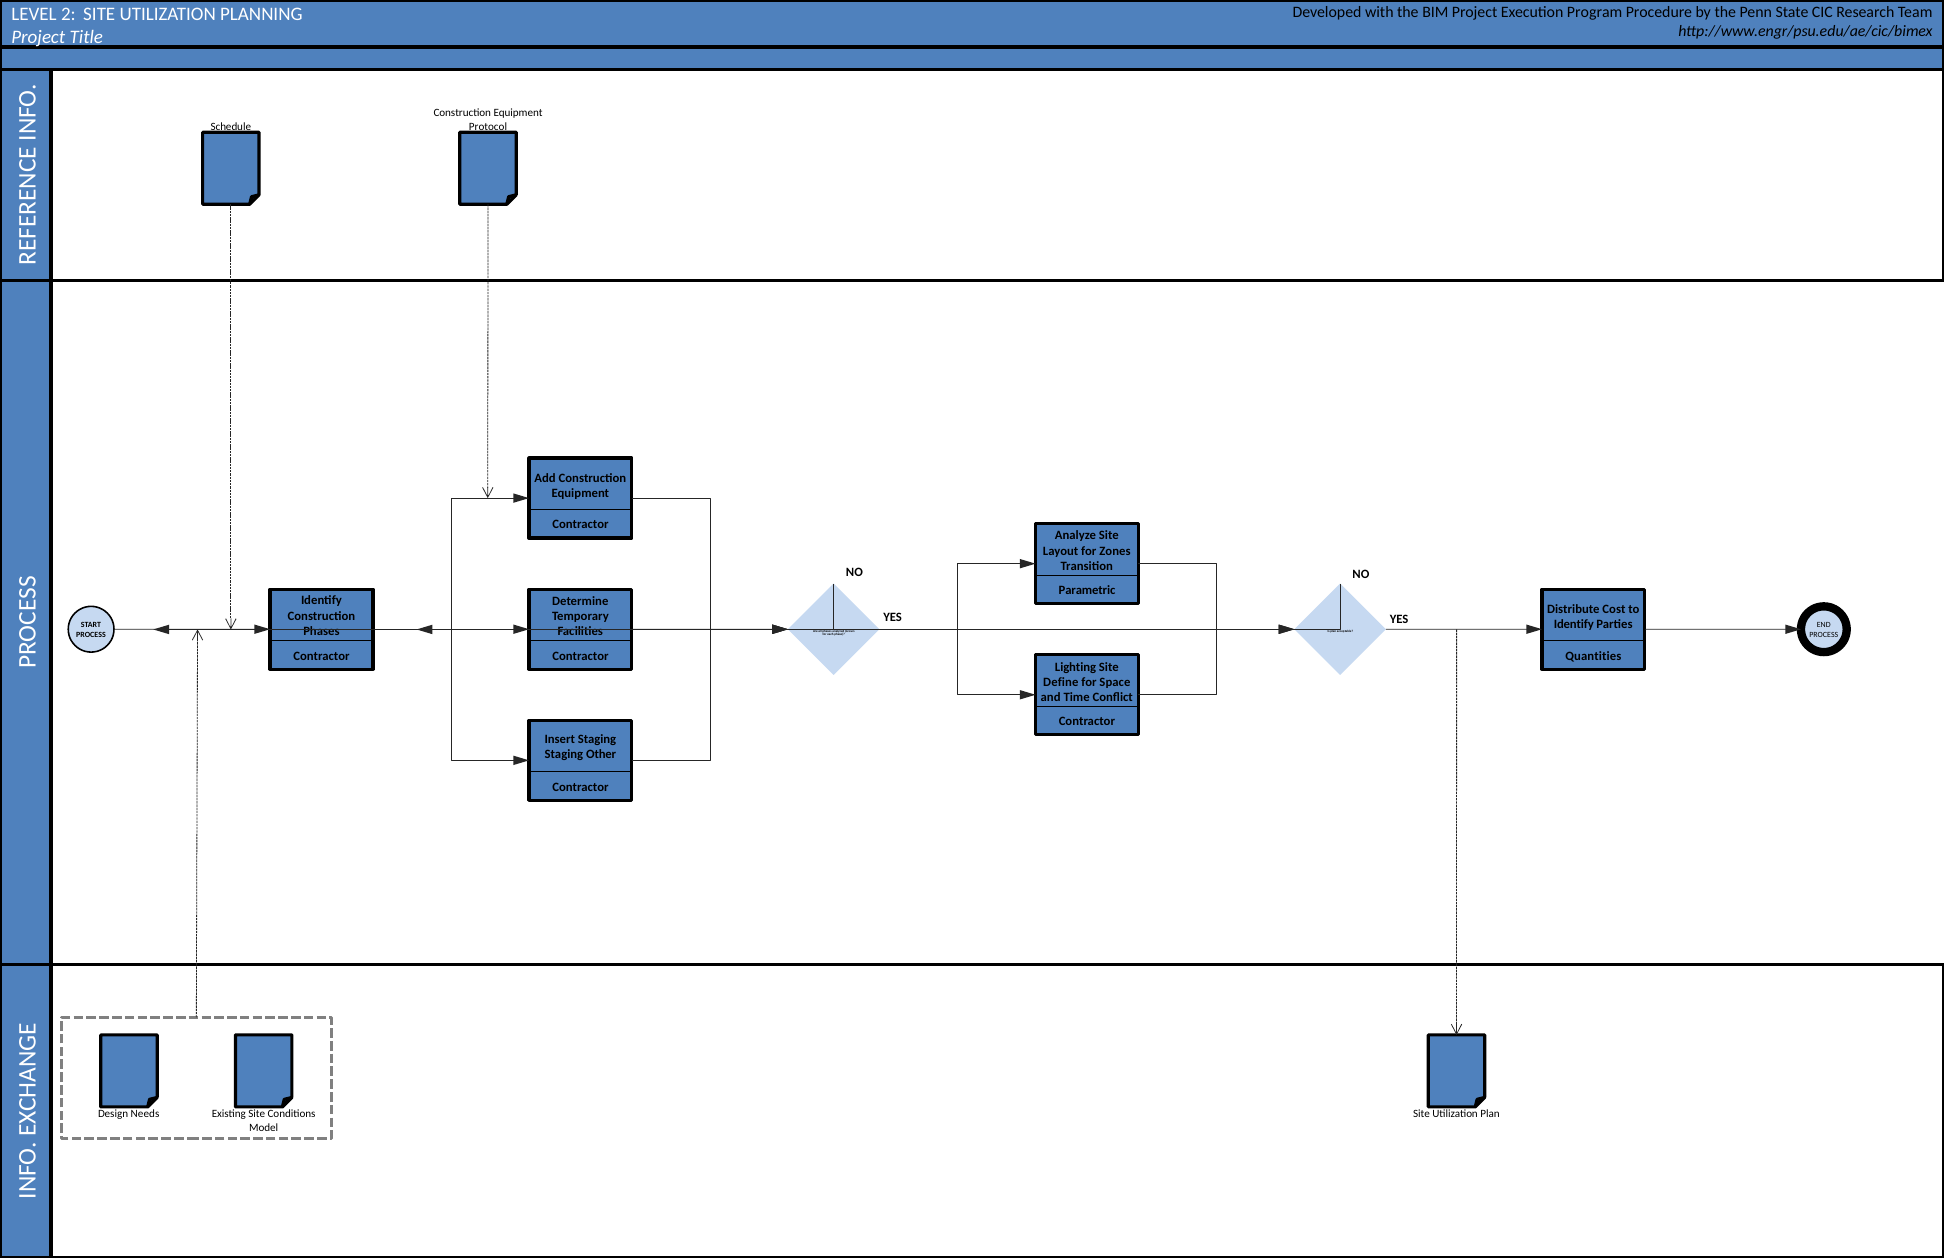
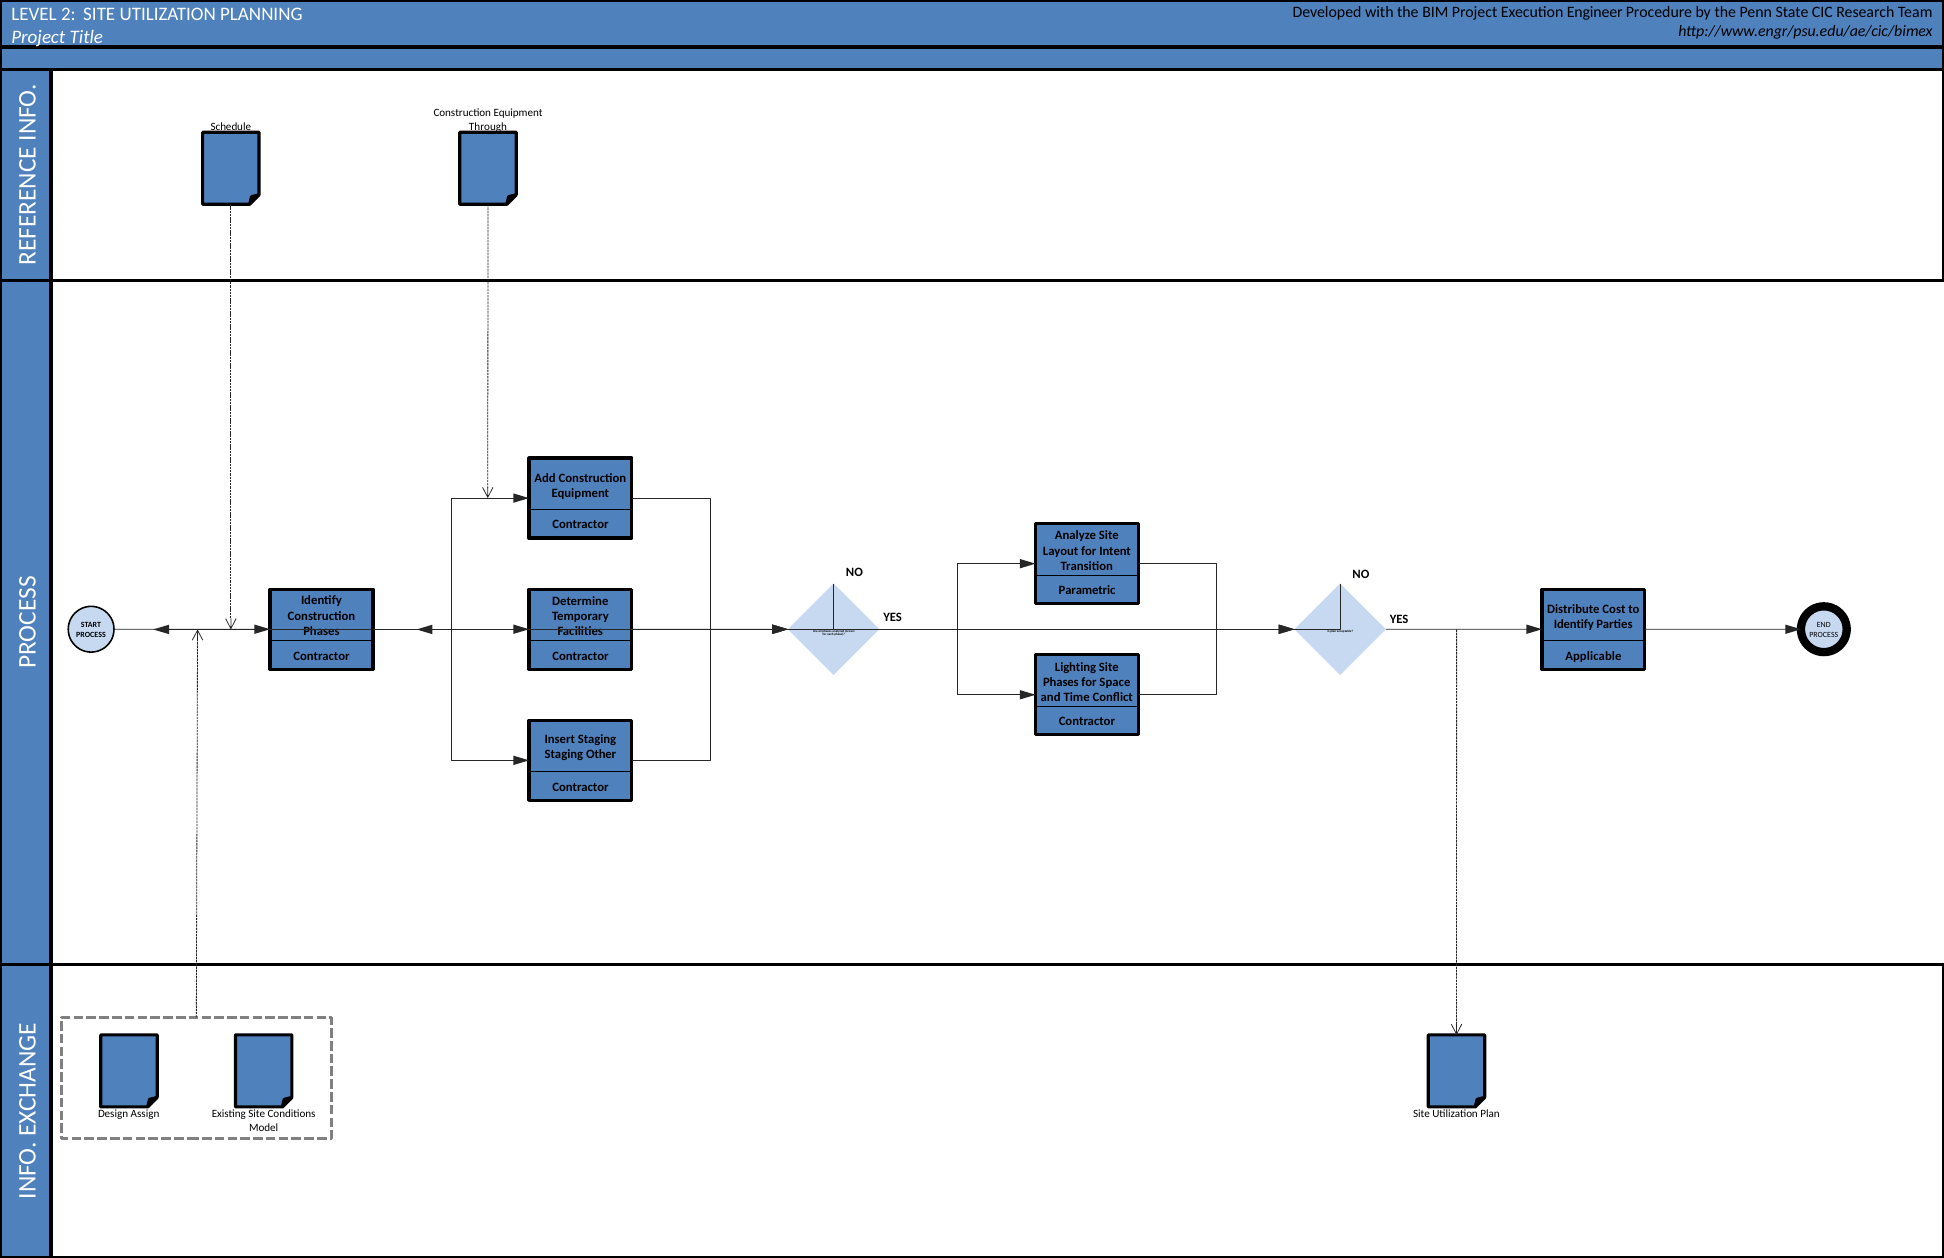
Program: Program -> Engineer
Protocol: Protocol -> Through
Zones: Zones -> Intent
Quantities: Quantities -> Applicable
Define at (1061, 682): Define -> Phases
Needs: Needs -> Assign
